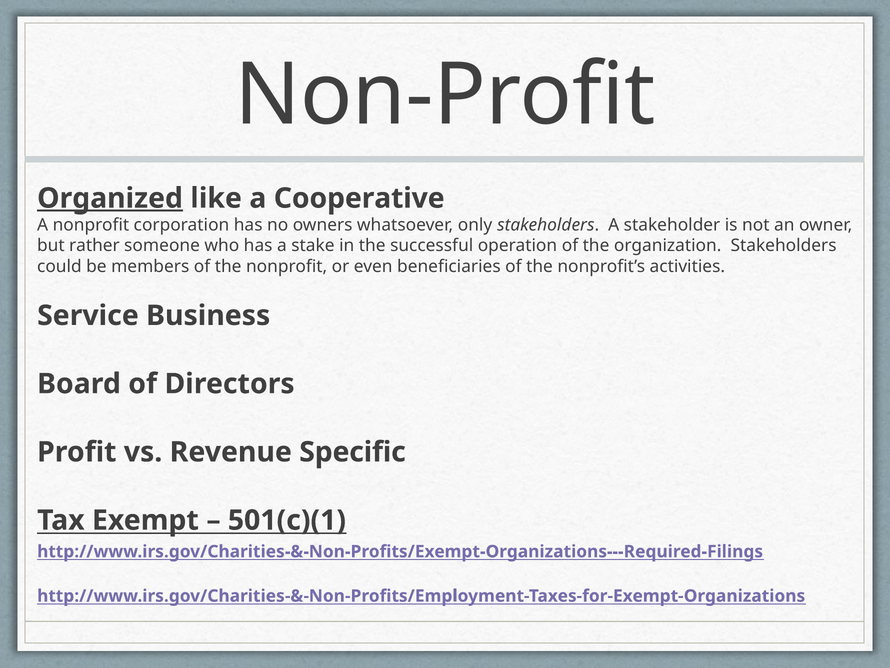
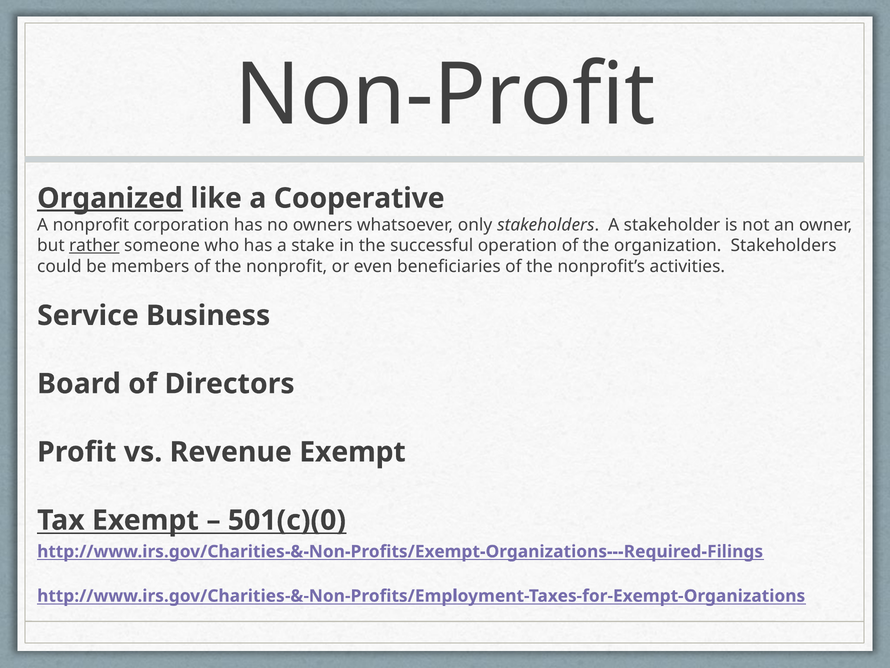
rather underline: none -> present
Revenue Specific: Specific -> Exempt
501(c)(1: 501(c)(1 -> 501(c)(0
